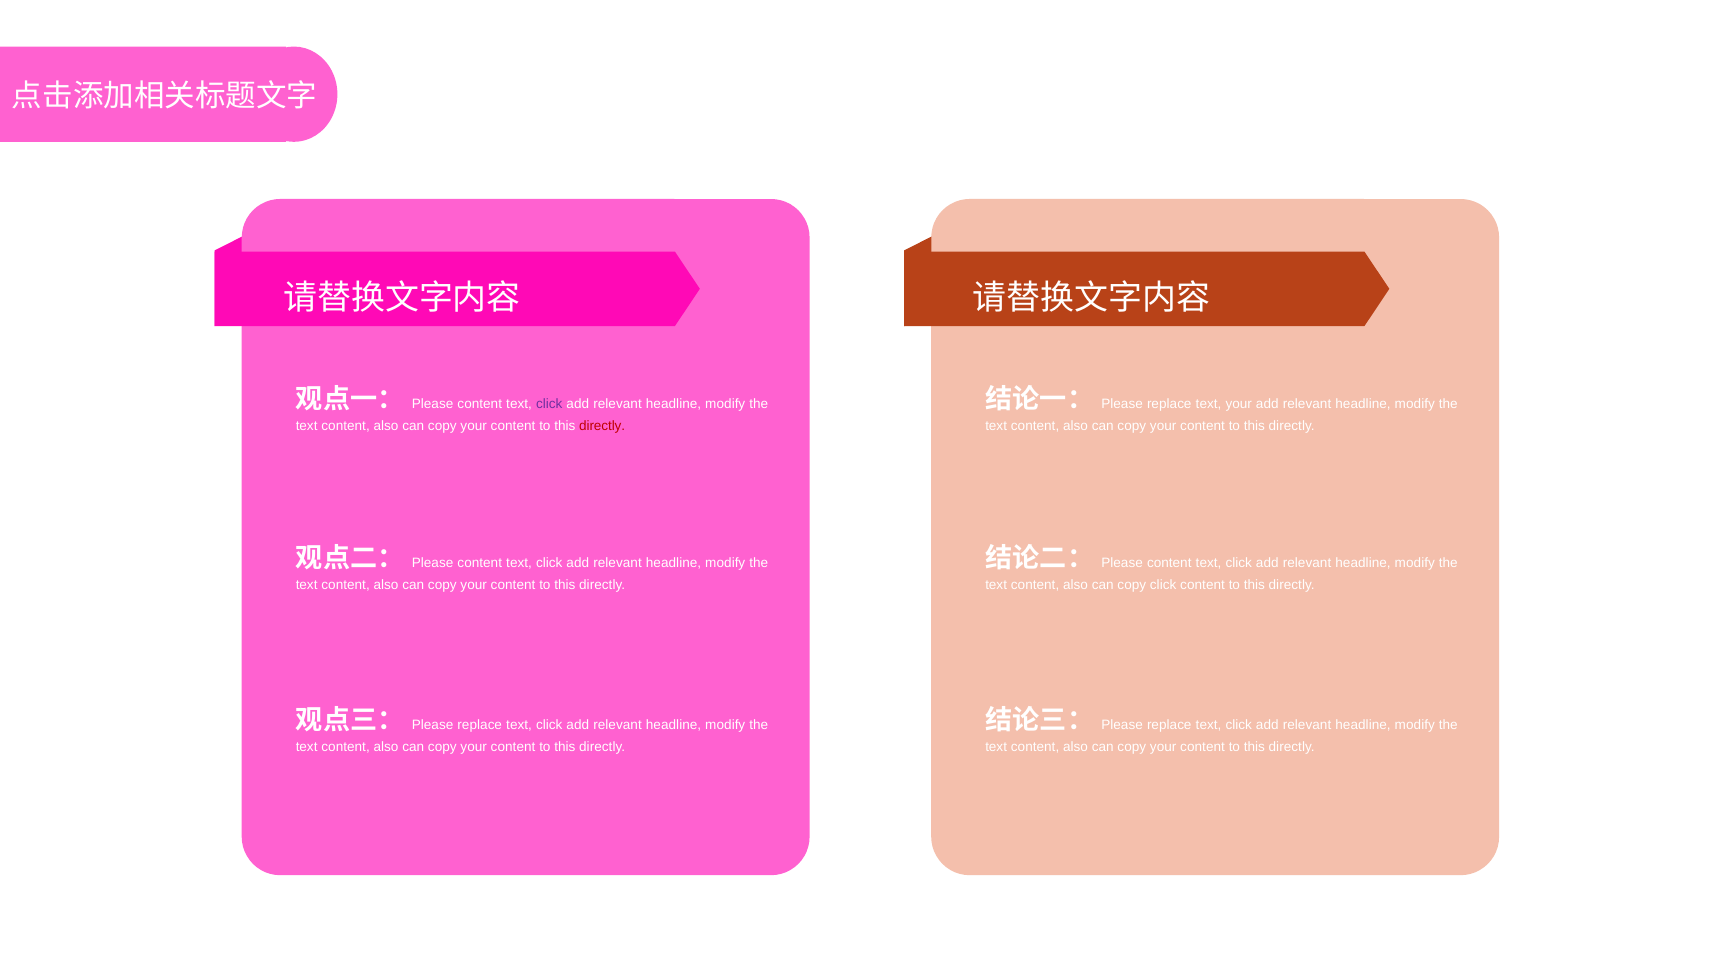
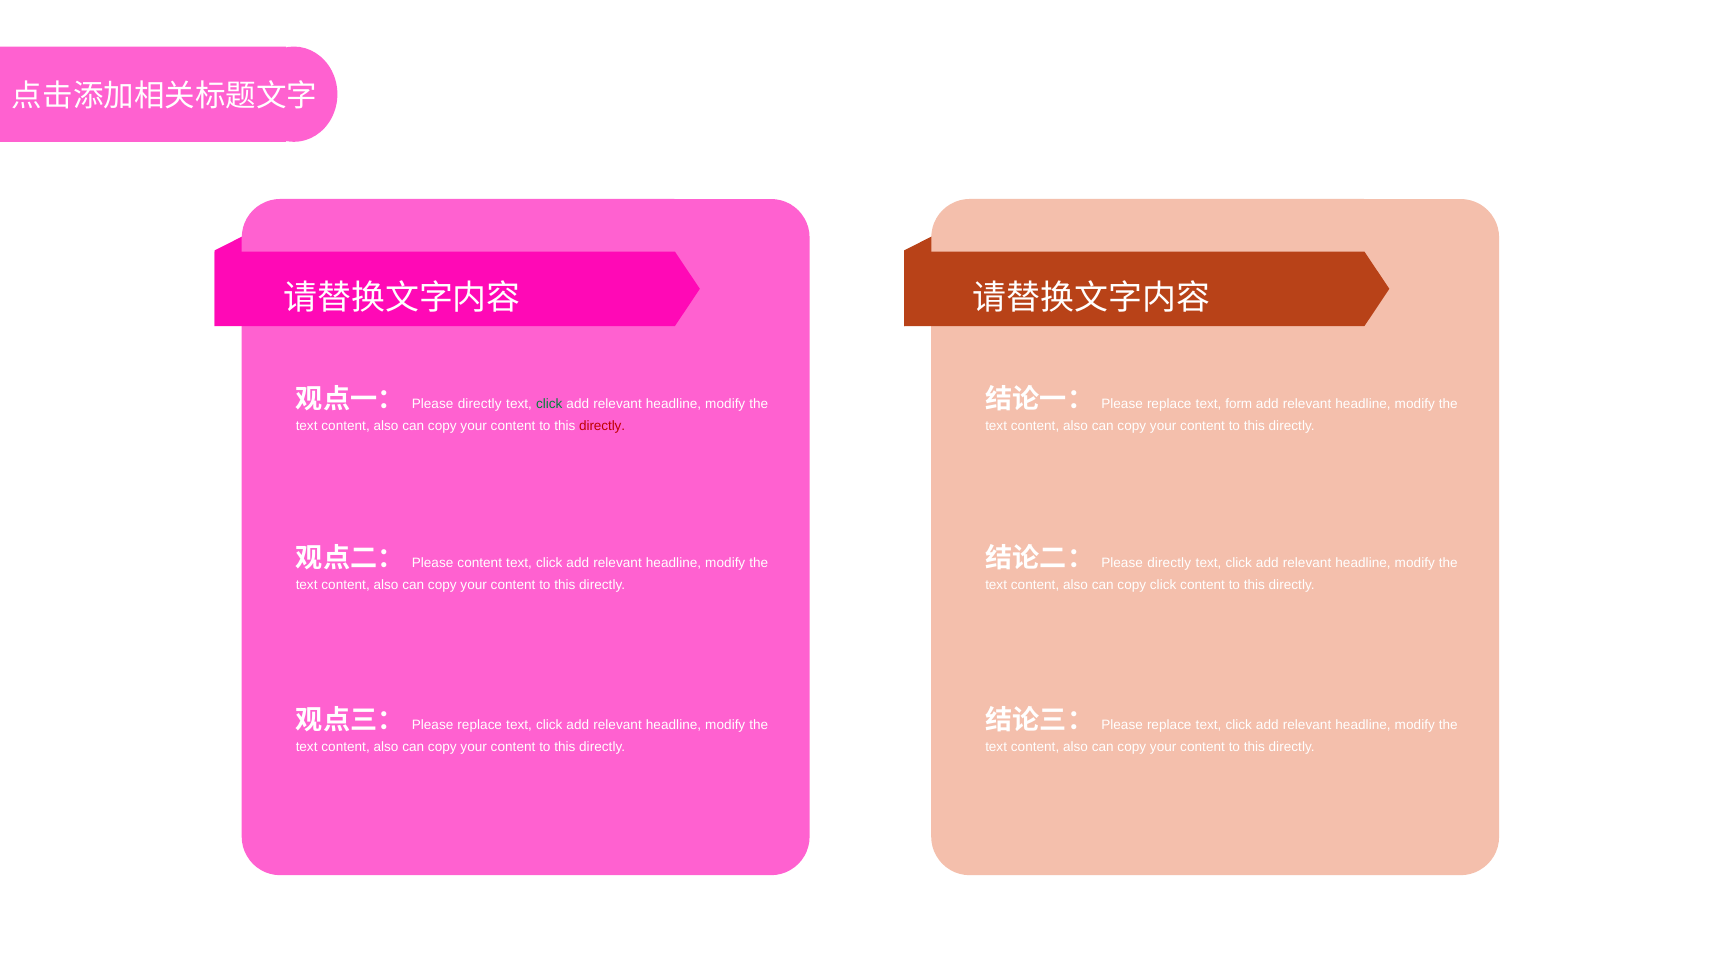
content at (480, 404): content -> directly
click at (549, 404) colour: purple -> green
text your: your -> form
content at (1169, 563): content -> directly
